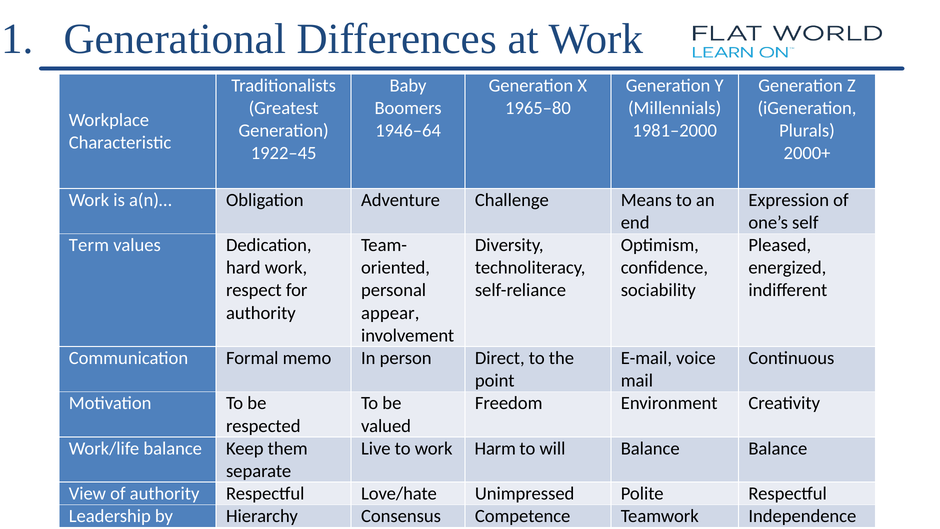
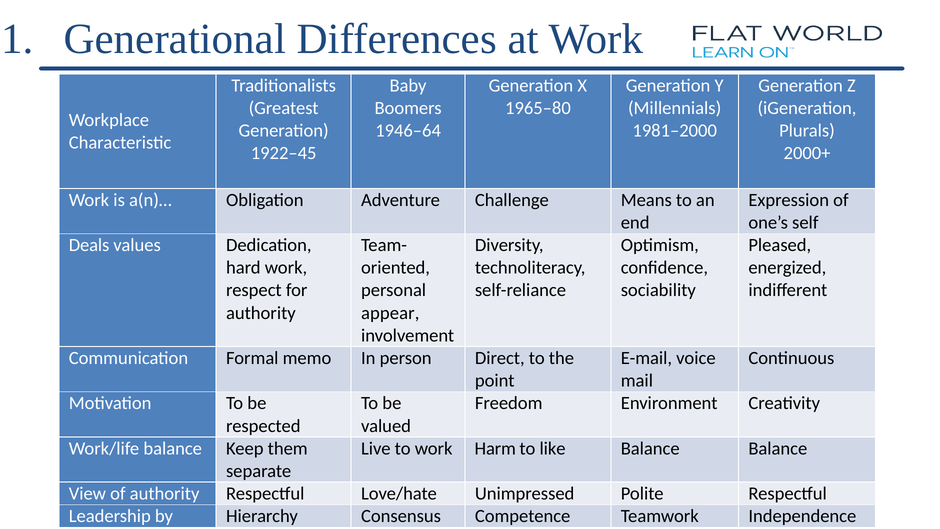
Term: Term -> Deals
will: will -> like
